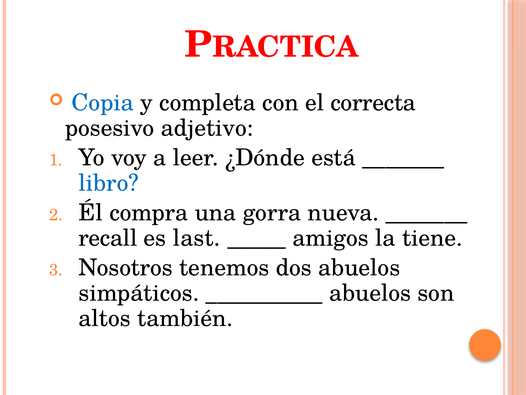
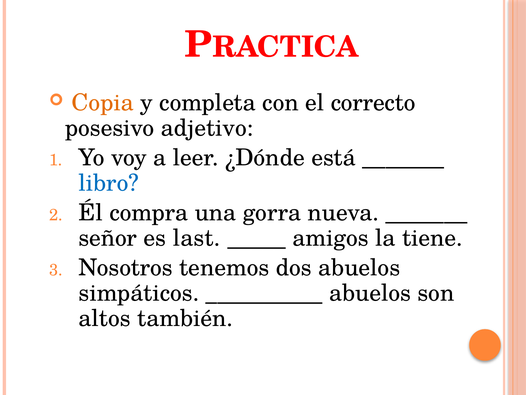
Copia colour: blue -> orange
correcta: correcta -> correcto
recall: recall -> señor
